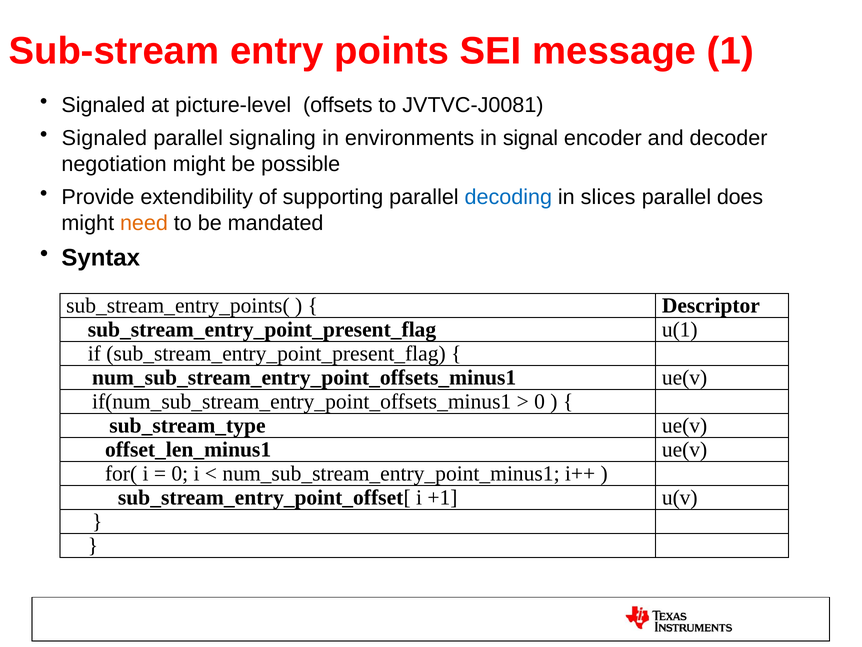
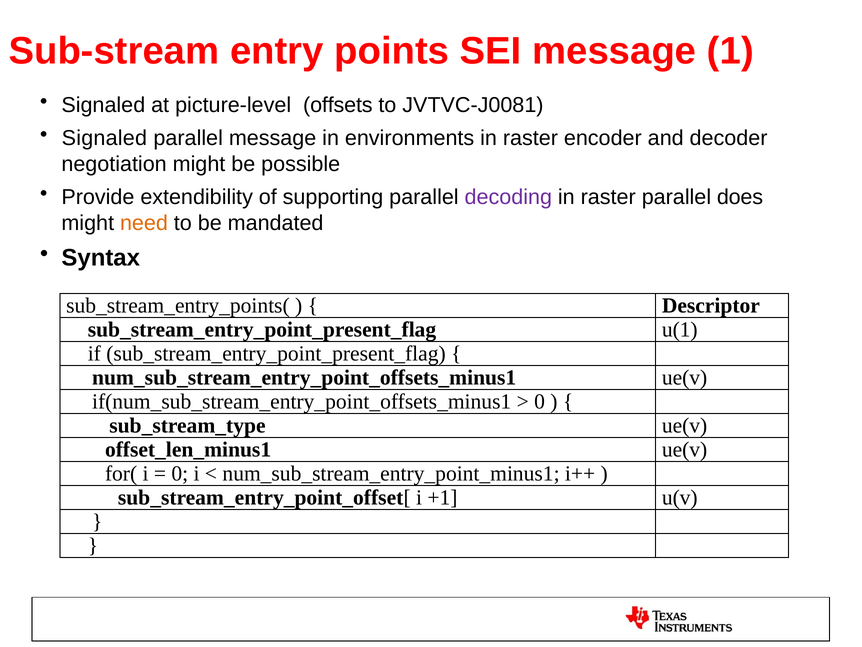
parallel signaling: signaling -> message
environments in signal: signal -> raster
decoding colour: blue -> purple
slices at (608, 197): slices -> raster
